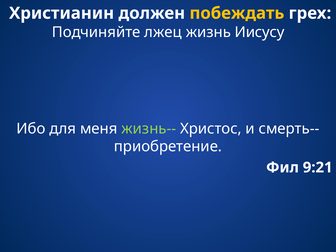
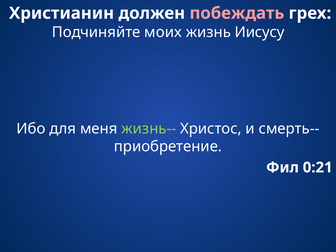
побеждать colour: yellow -> pink
лжец: лжец -> моих
9:21: 9:21 -> 0:21
